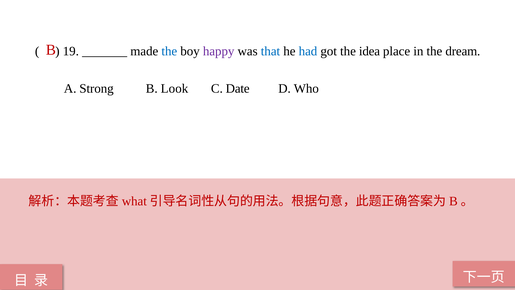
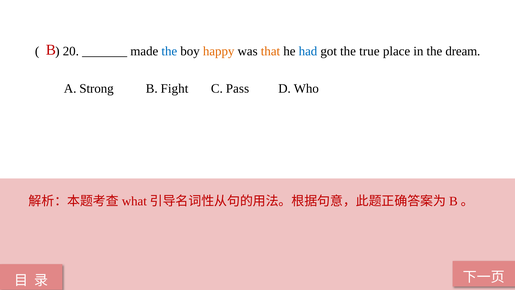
19: 19 -> 20
happy colour: purple -> orange
that colour: blue -> orange
idea: idea -> true
Look: Look -> Fight
Date: Date -> Pass
